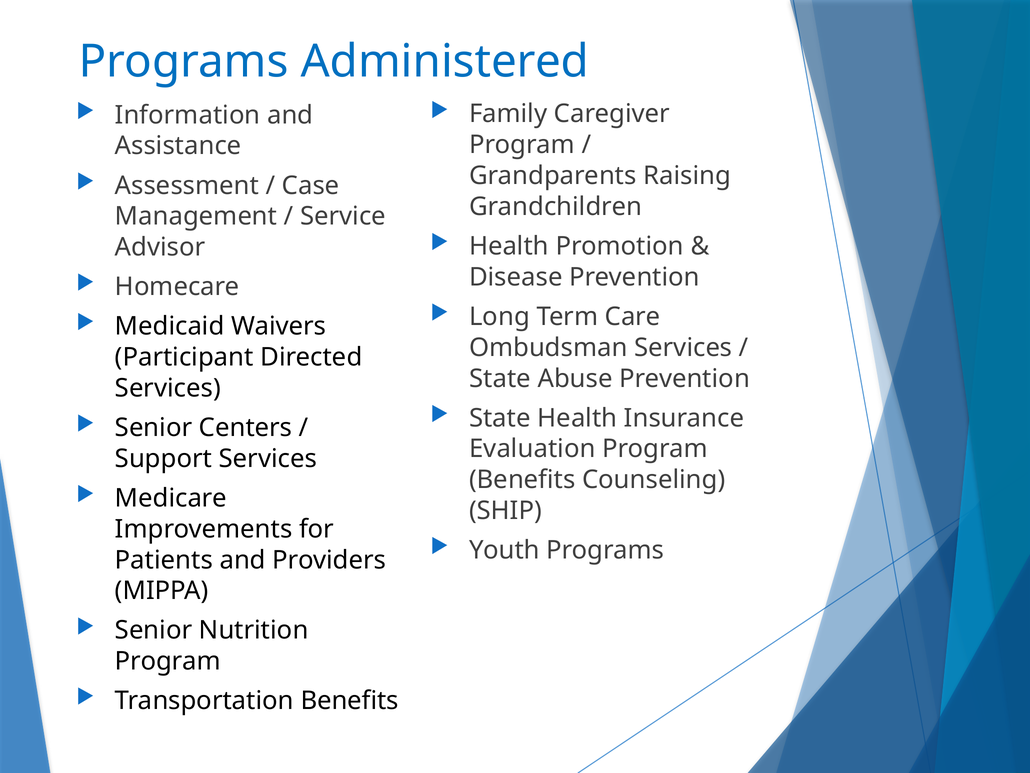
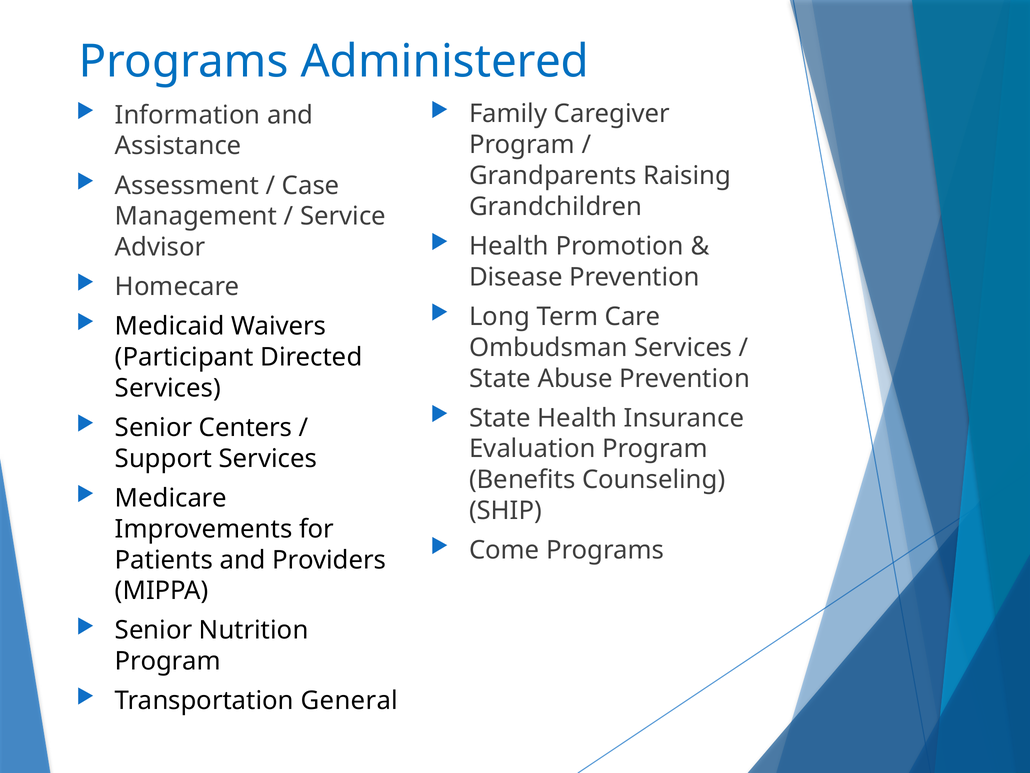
Youth: Youth -> Come
Transportation Benefits: Benefits -> General
